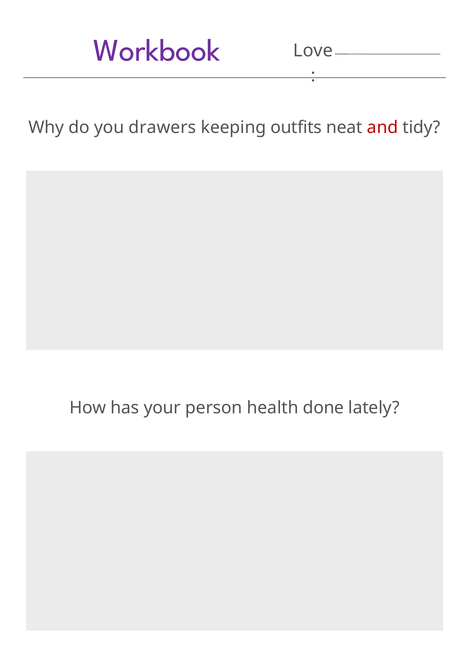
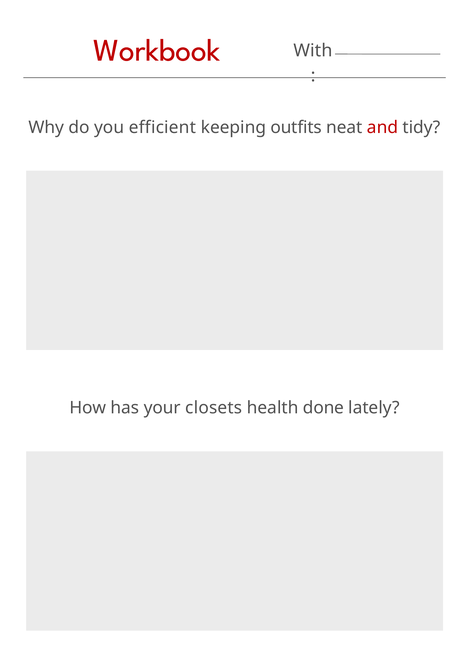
Workbook colour: purple -> red
Love: Love -> With
drawers: drawers -> efficient
person: person -> closets
